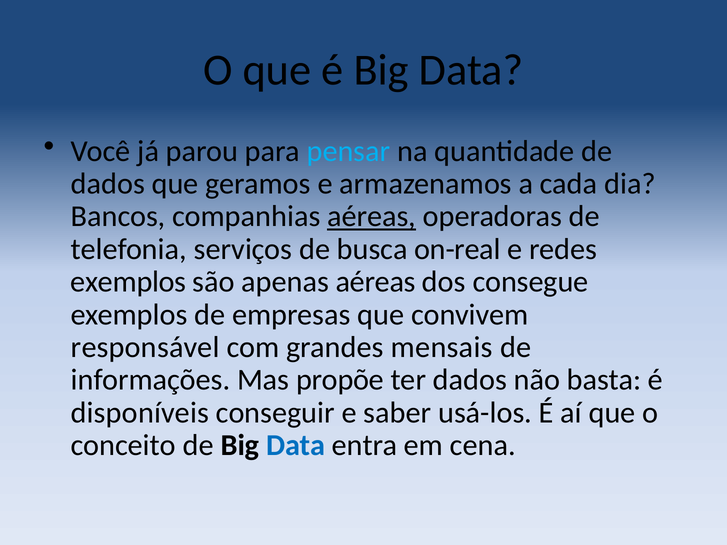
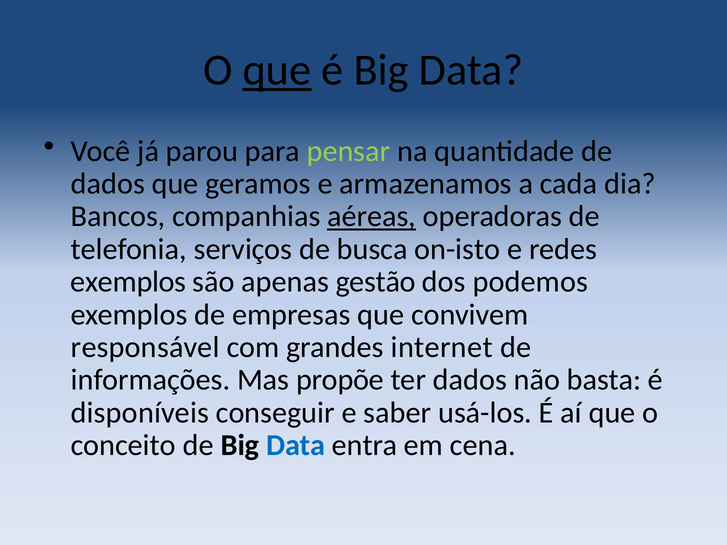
que at (277, 70) underline: none -> present
pensar colour: light blue -> light green
on-real: on-real -> on-isto
apenas aéreas: aéreas -> gestão
consegue: consegue -> podemos
mensais: mensais -> internet
